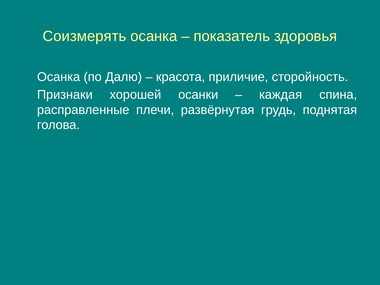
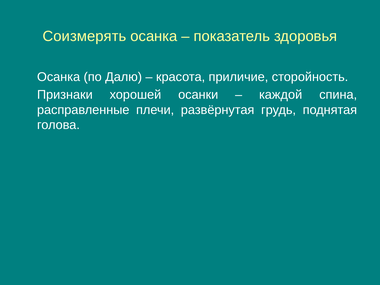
каждая: каждая -> каждой
